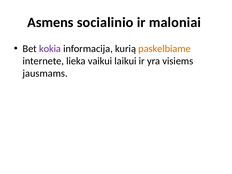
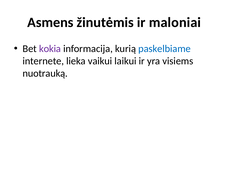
socialinio: socialinio -> žinutėmis
paskelbiame colour: orange -> blue
jausmams: jausmams -> nuotrauką
